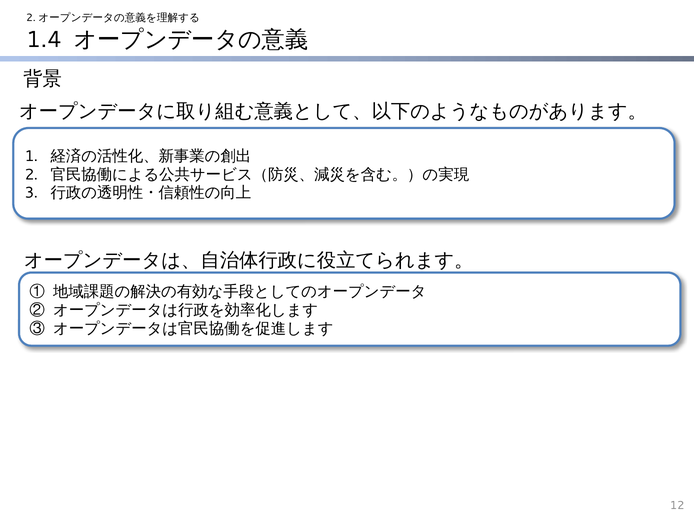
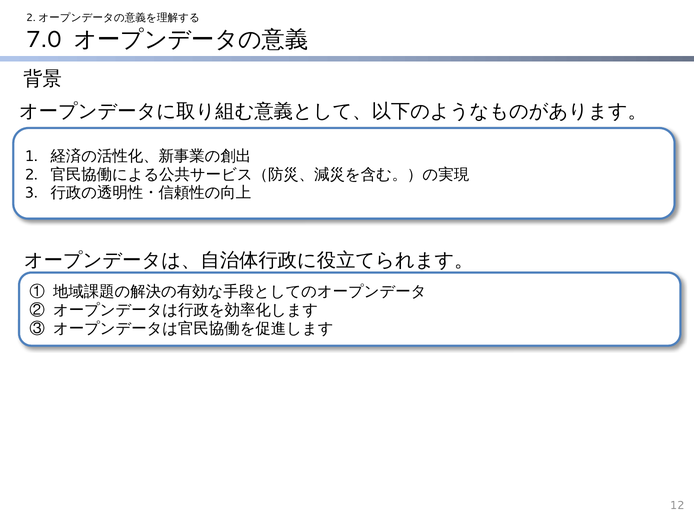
1.4: 1.4 -> 7.0
